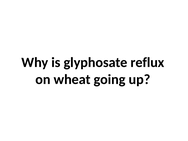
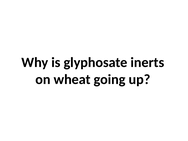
reflux: reflux -> inerts
